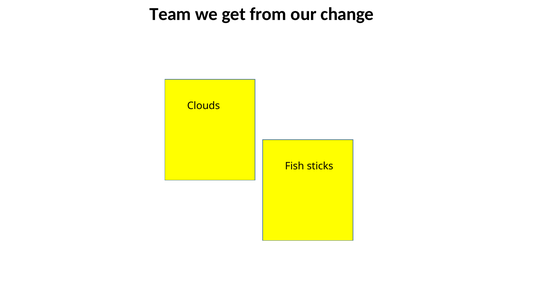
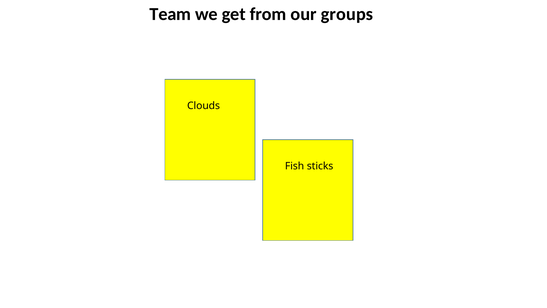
change: change -> groups
